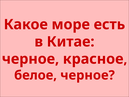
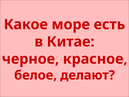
белое черное: черное -> делают
